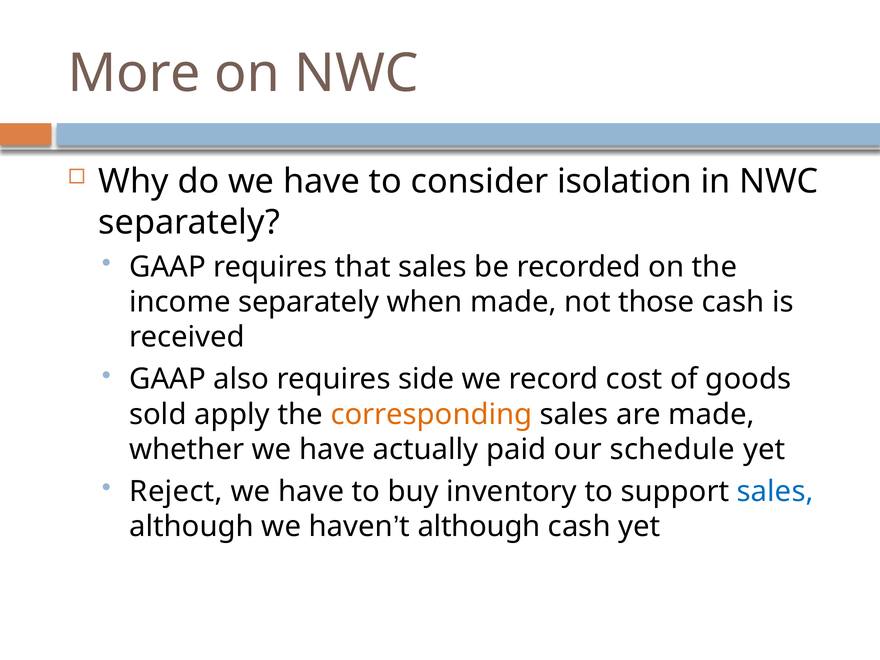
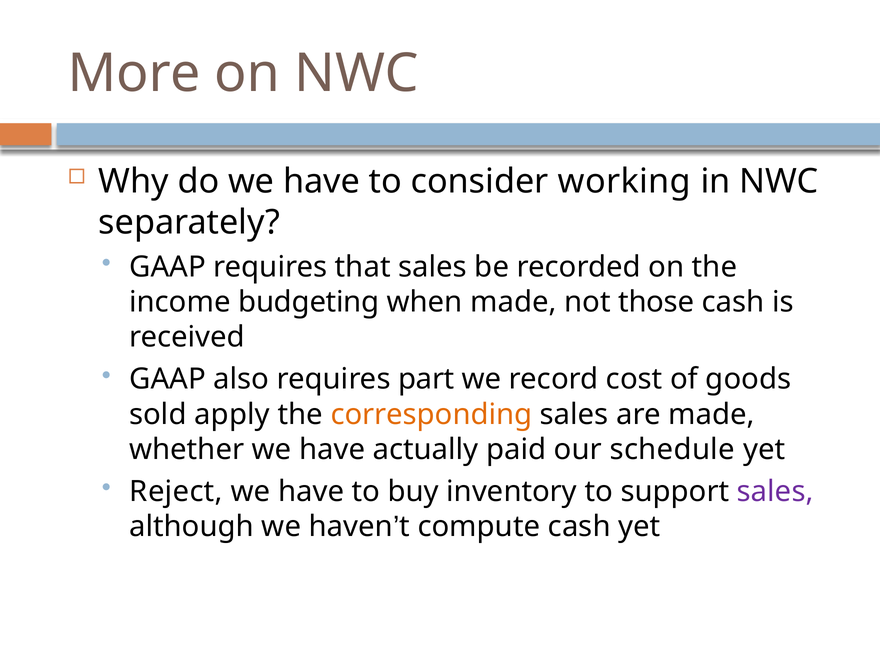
isolation: isolation -> working
income separately: separately -> budgeting
side: side -> part
sales at (775, 492) colour: blue -> purple
although at (479, 527): although -> compute
